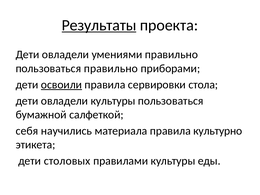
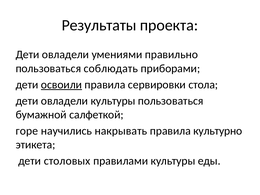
Результаты underline: present -> none
пользоваться правильно: правильно -> соблюдать
себя: себя -> горе
материала: материала -> накрывать
